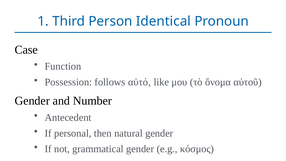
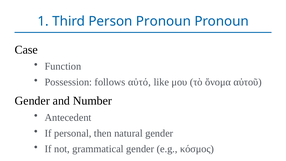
Person Identical: Identical -> Pronoun
